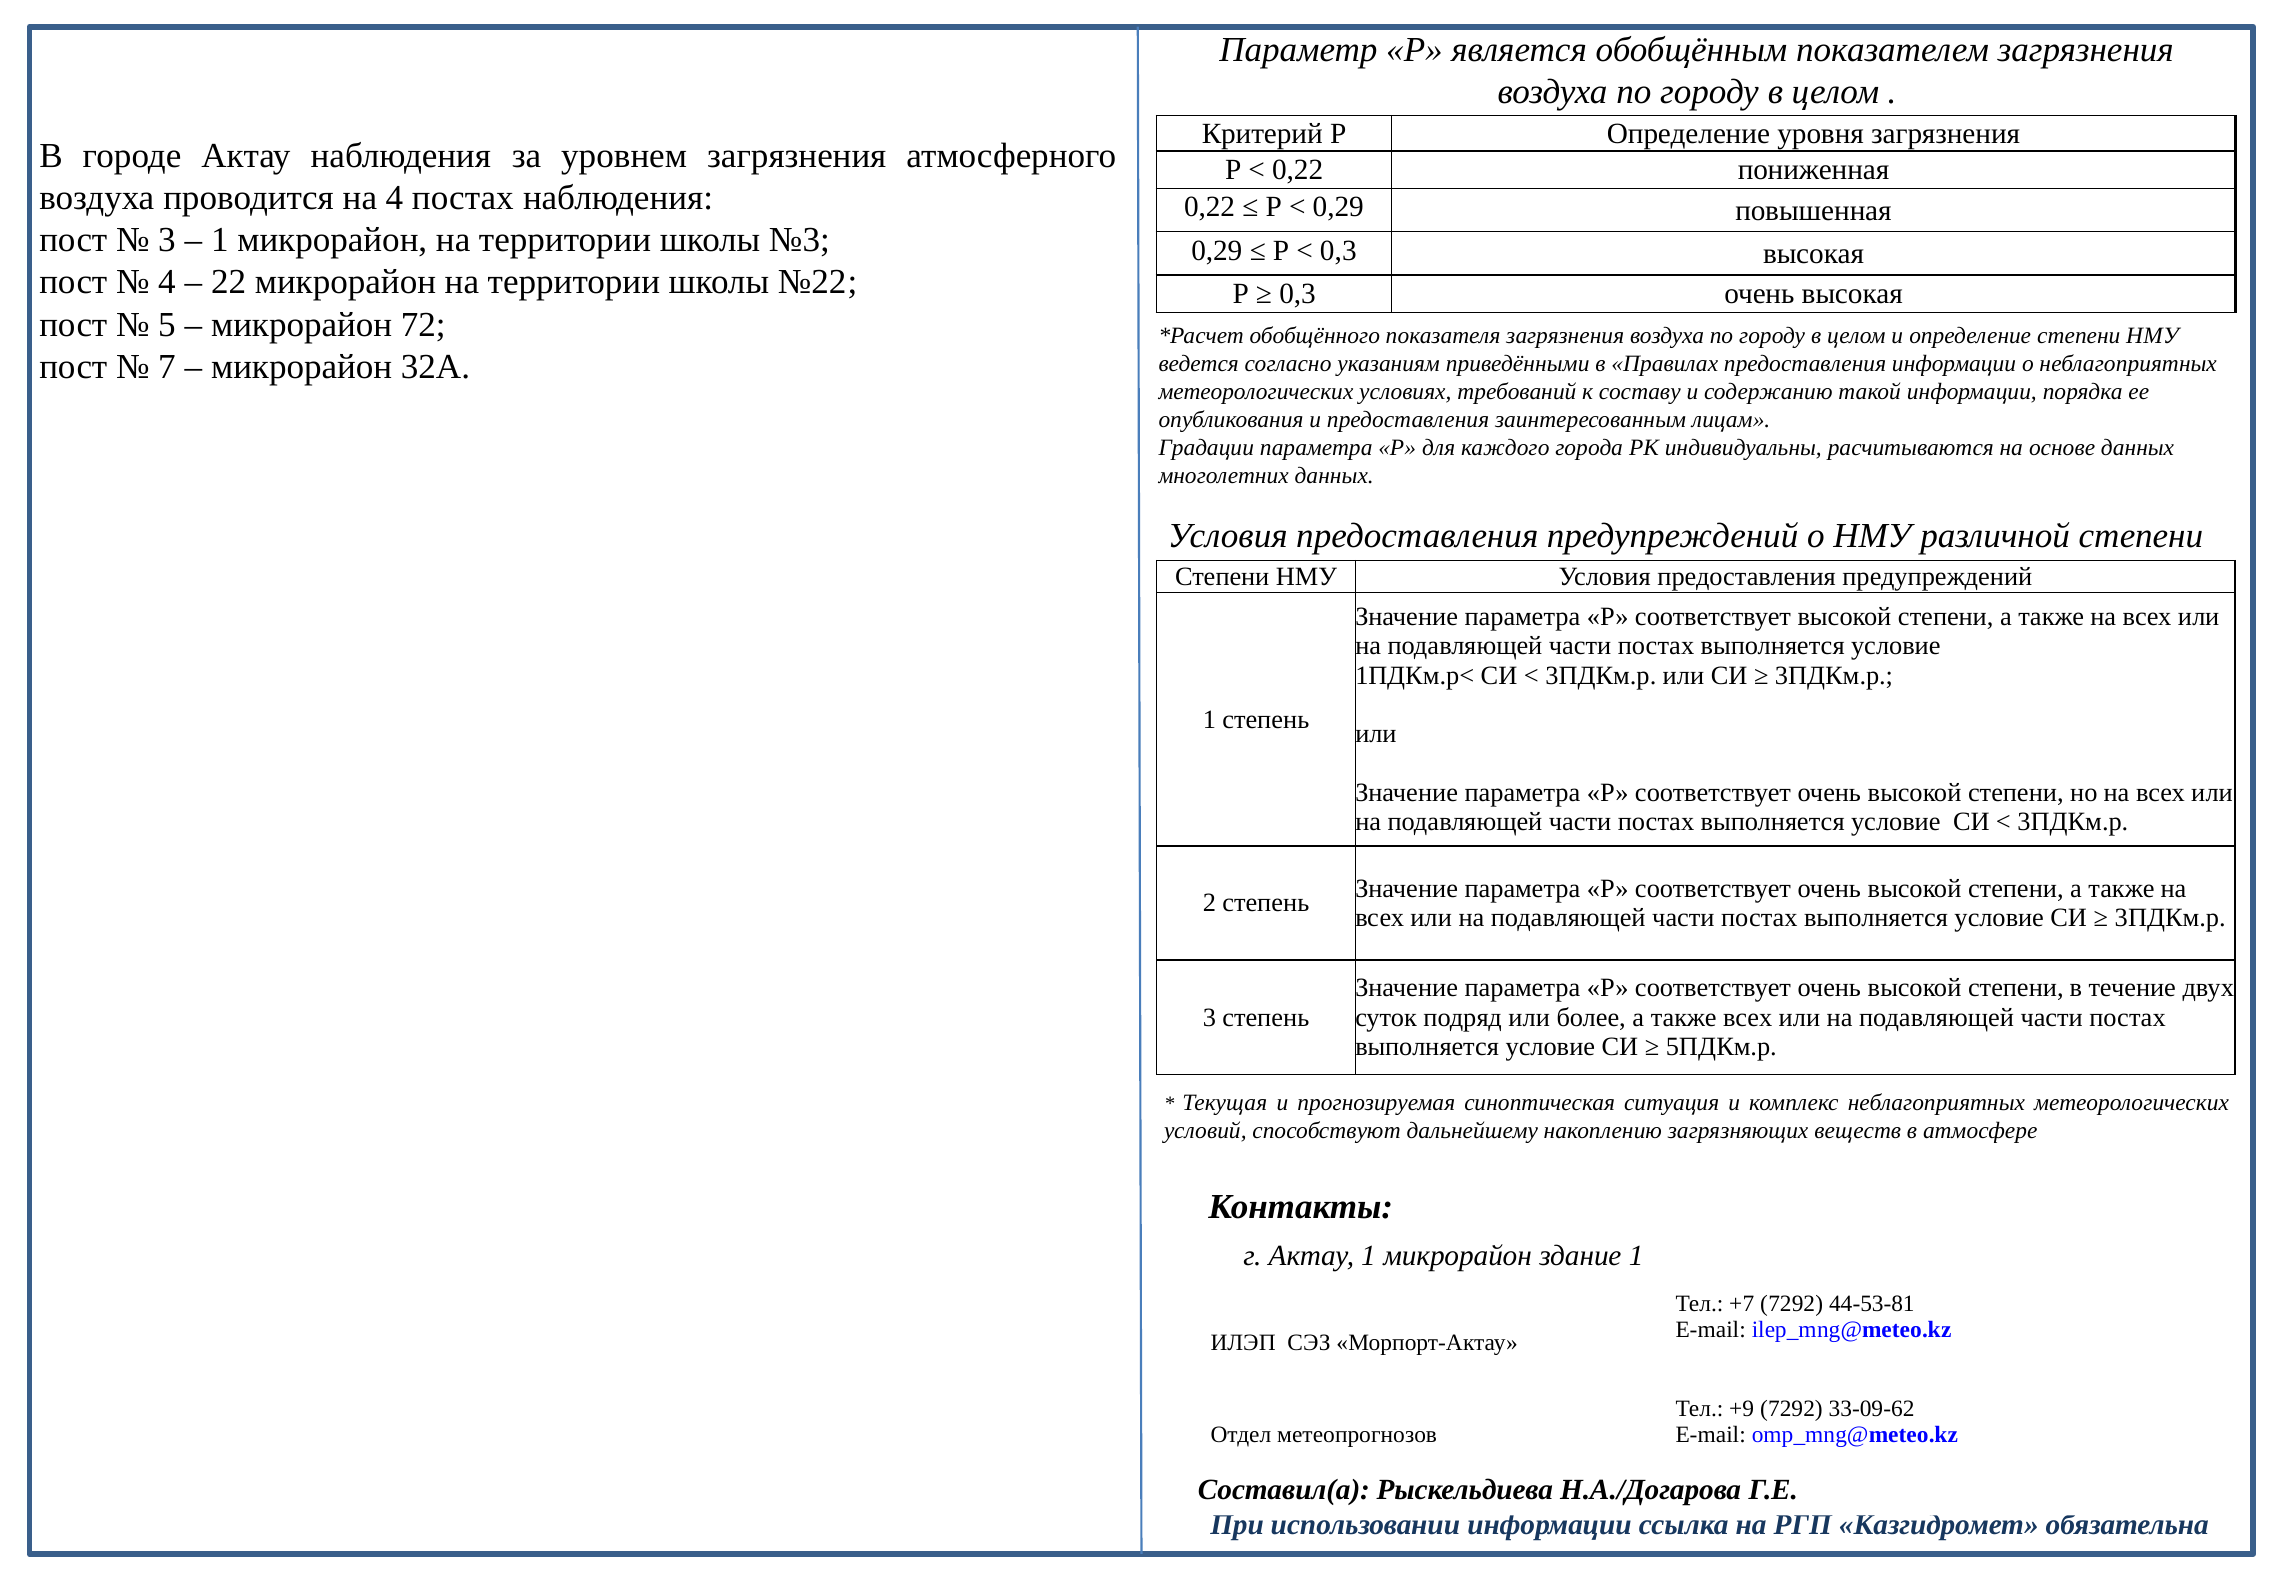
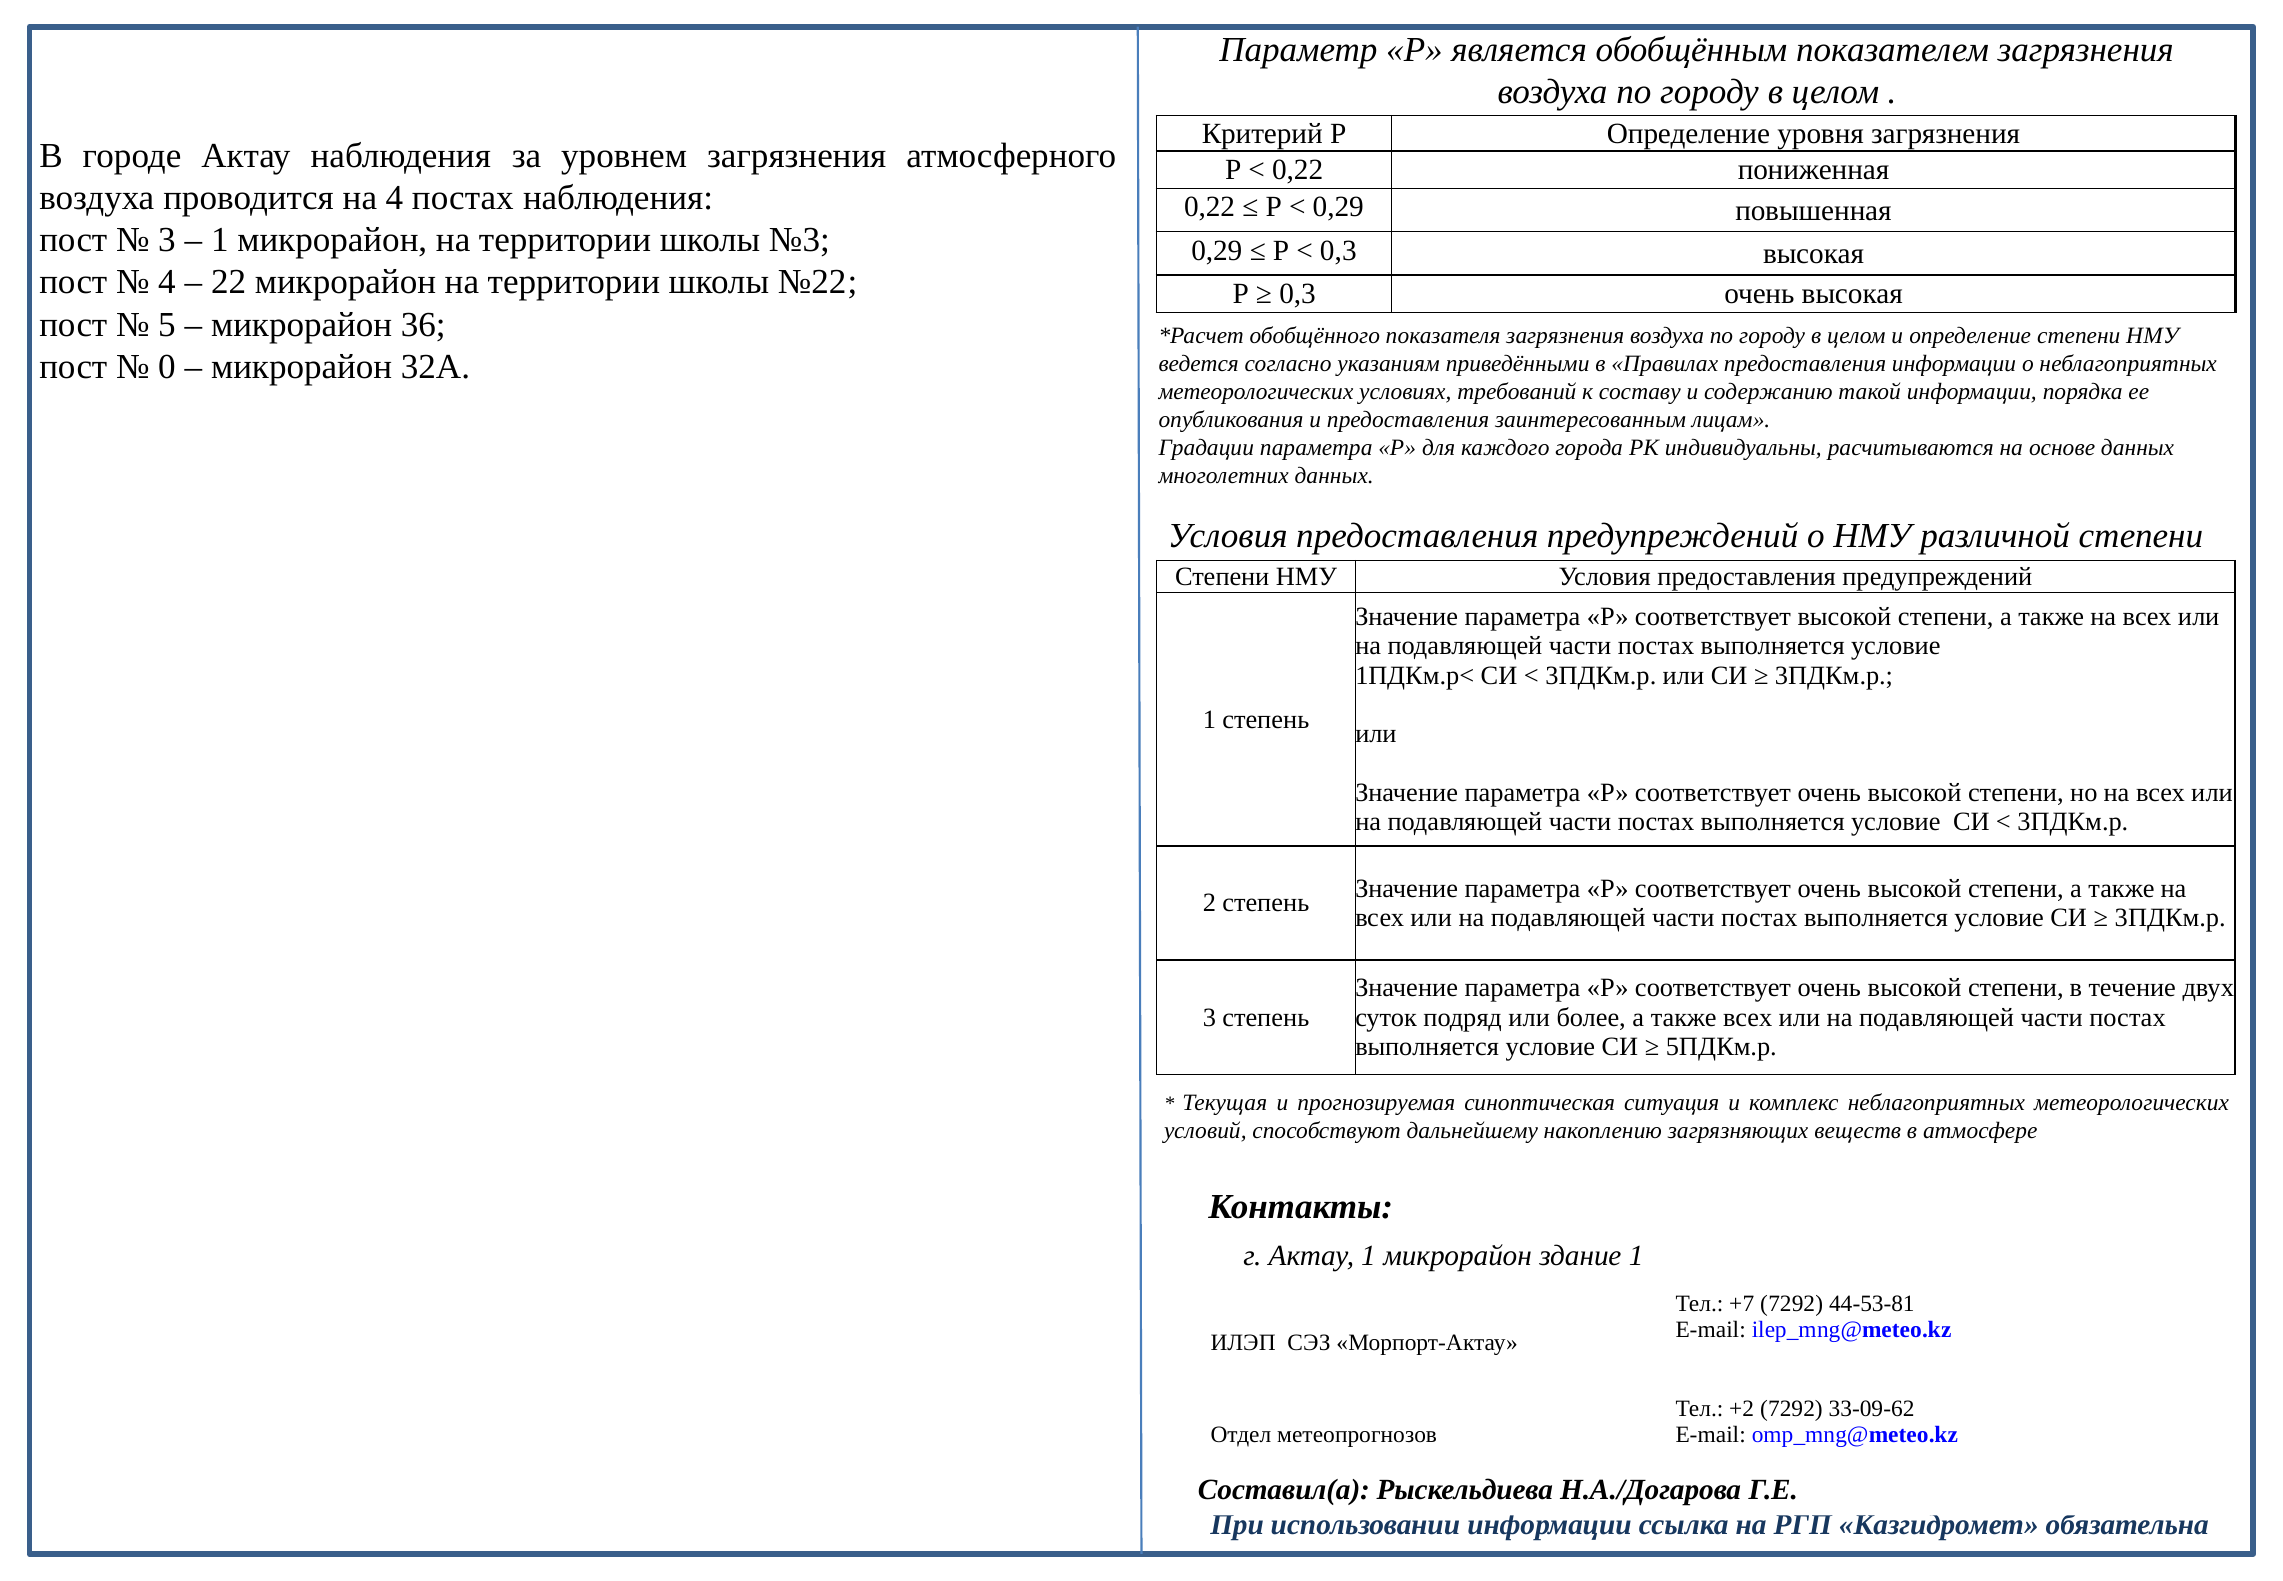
72: 72 -> 36
7: 7 -> 0
+9: +9 -> +2
